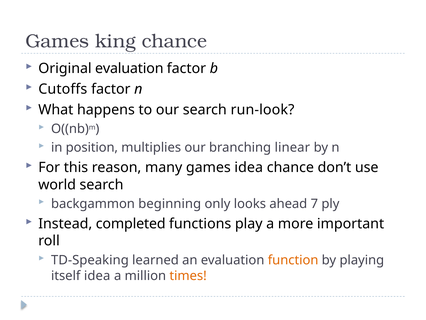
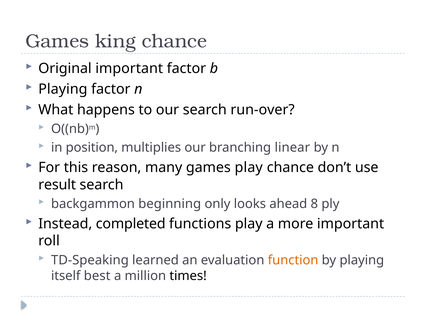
Original evaluation: evaluation -> important
Cutoffs at (63, 89): Cutoffs -> Playing
run-look: run-look -> run-over
games idea: idea -> play
world: world -> result
7: 7 -> 8
itself idea: idea -> best
times colour: orange -> black
